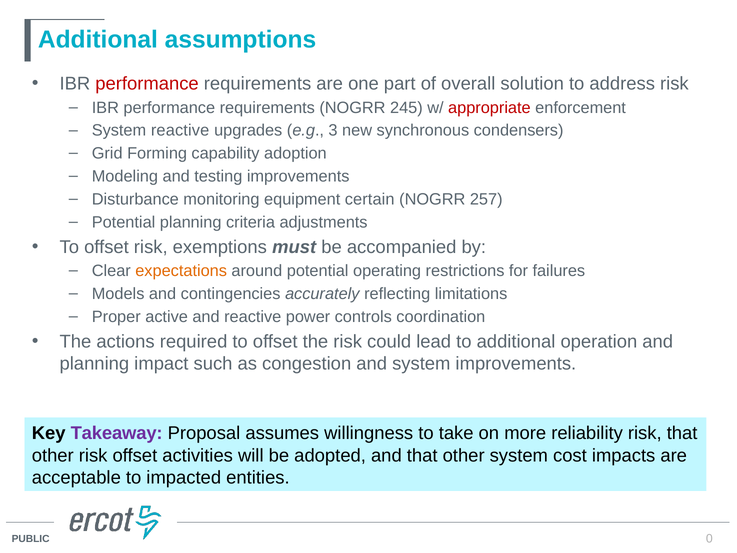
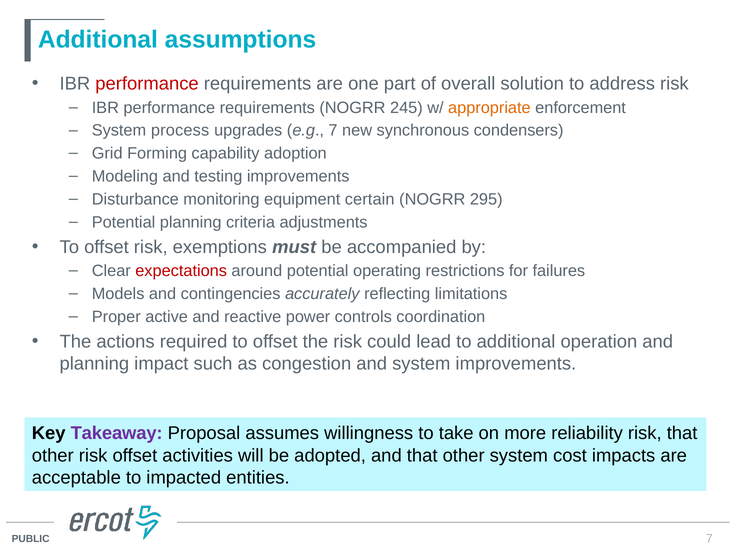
appropriate colour: red -> orange
System reactive: reactive -> process
e.g 3: 3 -> 7
257: 257 -> 295
expectations colour: orange -> red
0 at (709, 539): 0 -> 7
